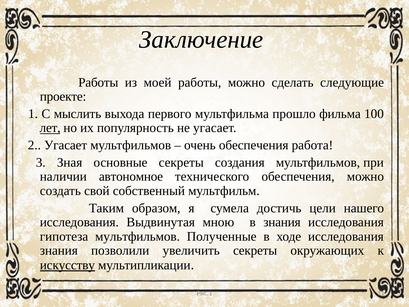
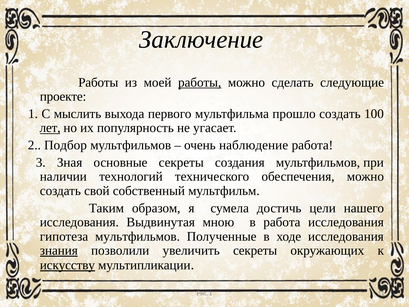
работы at (200, 82) underline: none -> present
прошло фильма: фильма -> создать
2 Угасает: Угасает -> Подбор
очень обеспечения: обеспечения -> наблюдение
автономное: автономное -> технологий
в знания: знания -> работа
знания at (59, 250) underline: none -> present
